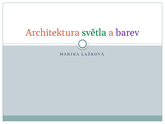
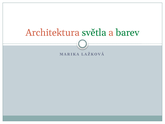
barev colour: purple -> green
